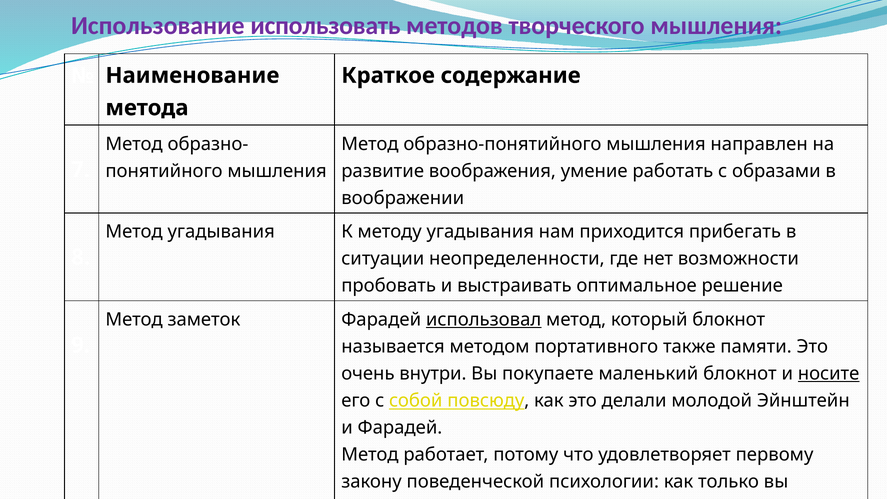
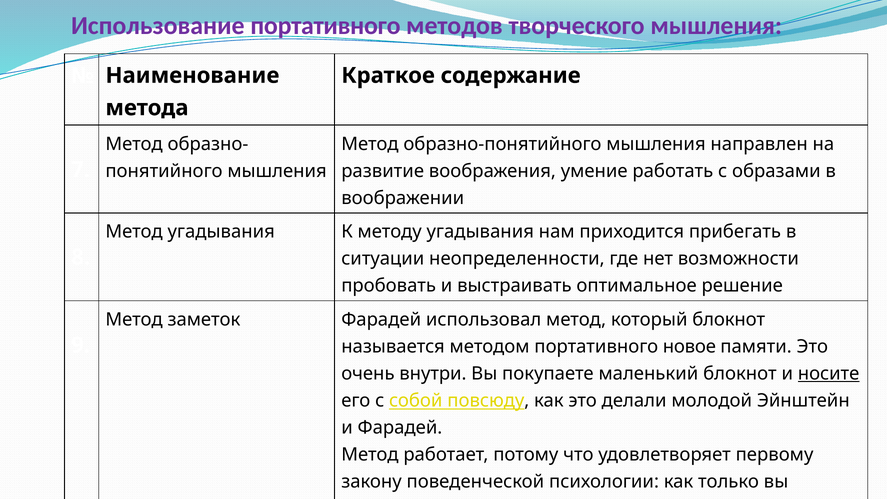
Использование использовать: использовать -> портативного
использовал underline: present -> none
также: также -> новое
